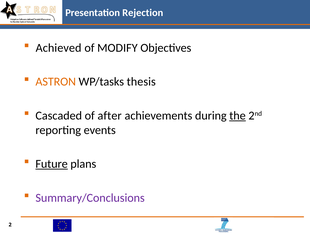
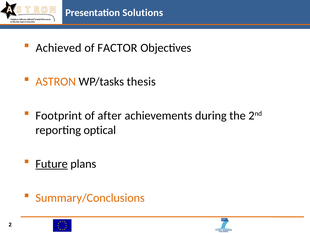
Rejection: Rejection -> Solutions
MODIFY: MODIFY -> FACTOR
Cascaded: Cascaded -> Footprint
the underline: present -> none
events: events -> optical
Summary/Conclusions colour: purple -> orange
